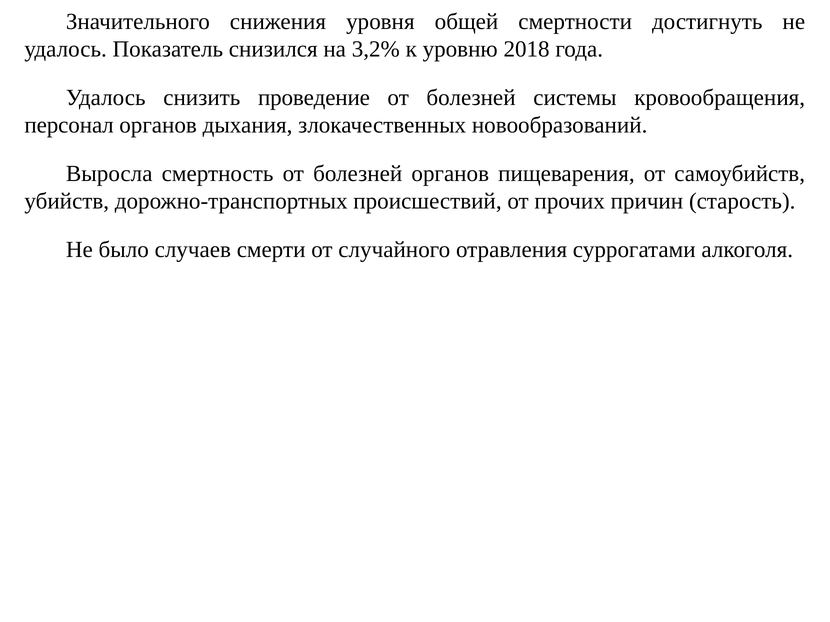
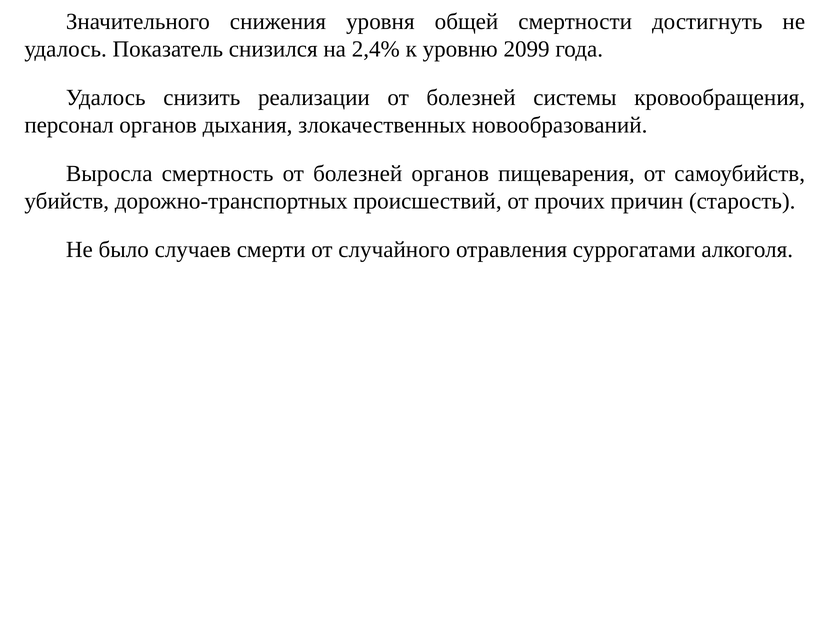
3,2%: 3,2% -> 2,4%
2018: 2018 -> 2099
проведение: проведение -> реализации
